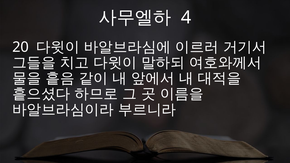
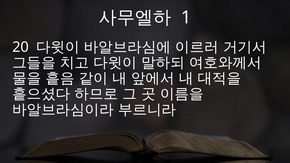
4: 4 -> 1
